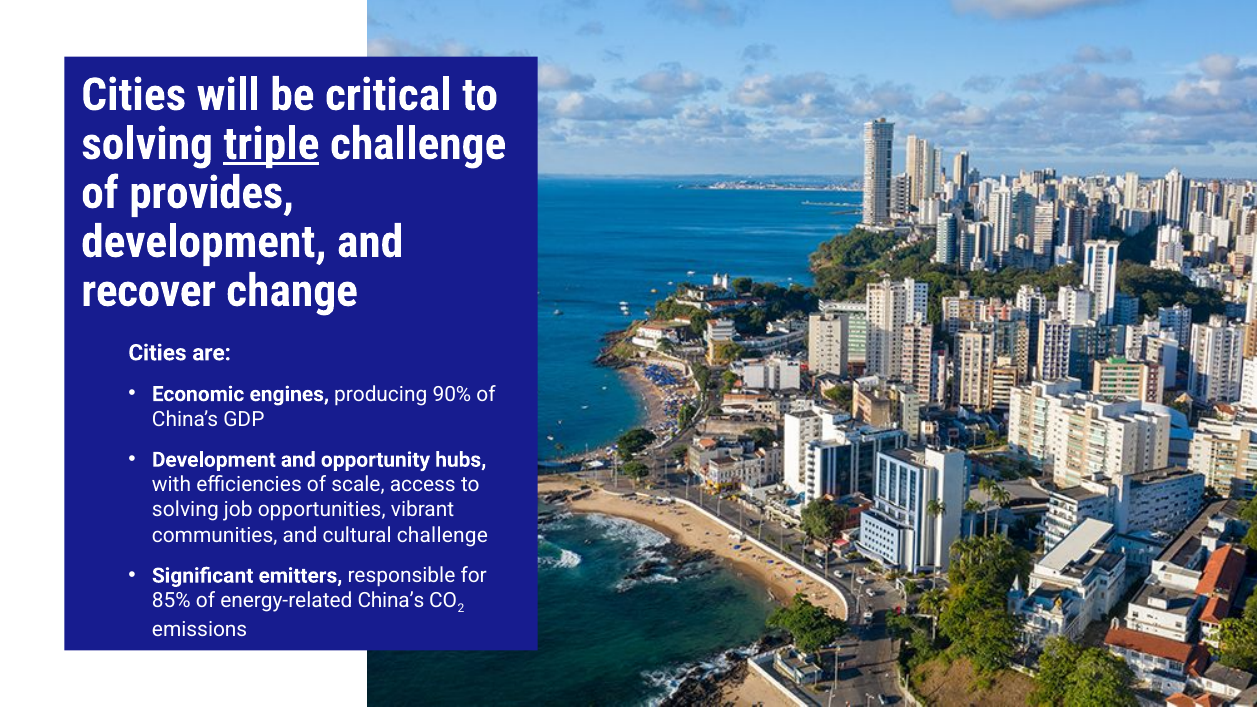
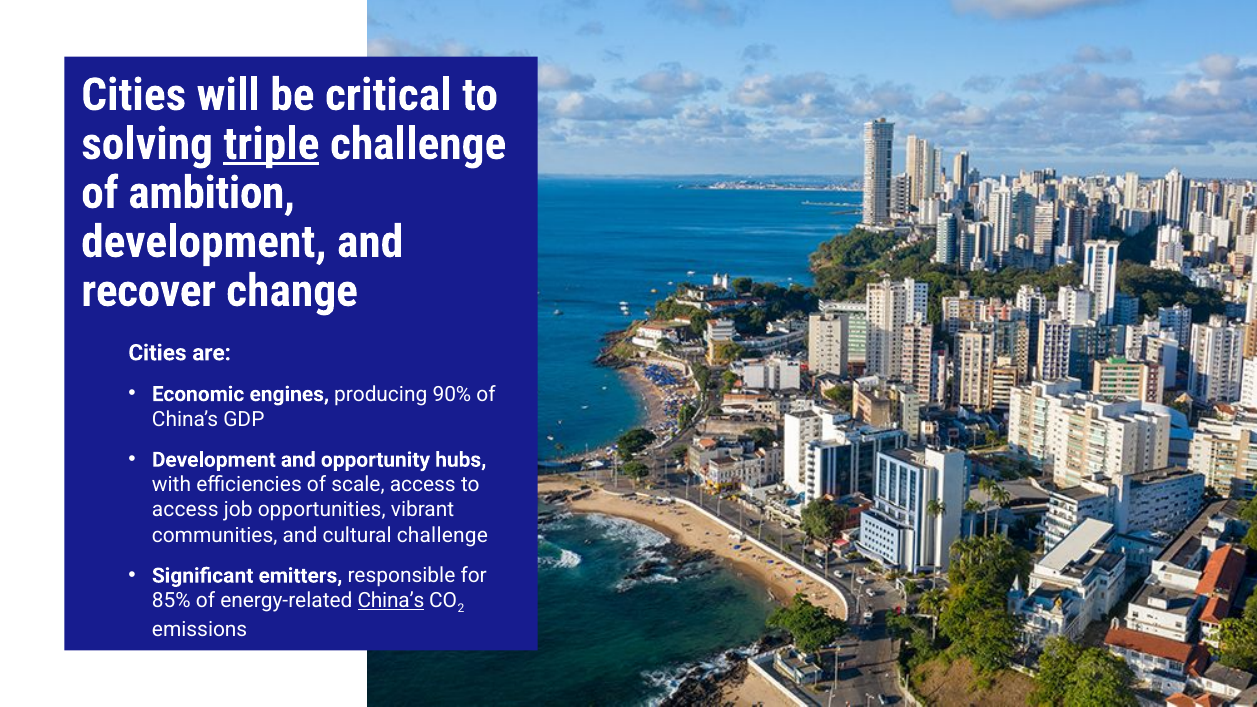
provides: provides -> ambition
solving at (185, 510): solving -> access
China’s at (391, 601) underline: none -> present
